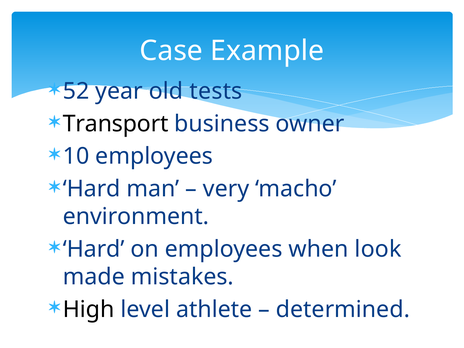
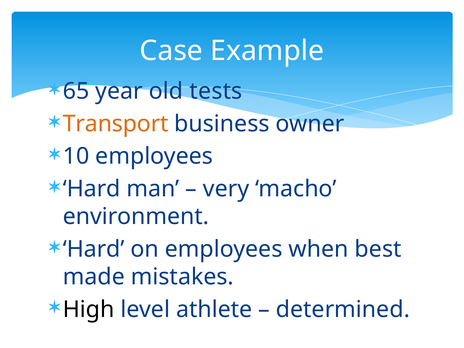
52: 52 -> 65
Transport colour: black -> orange
look: look -> best
